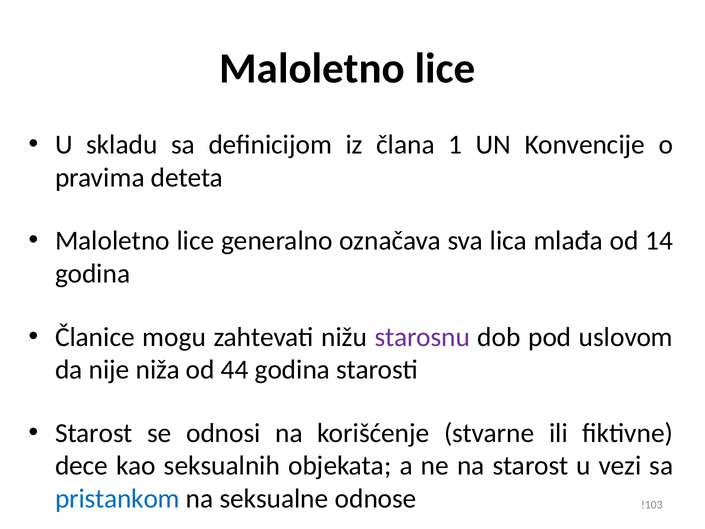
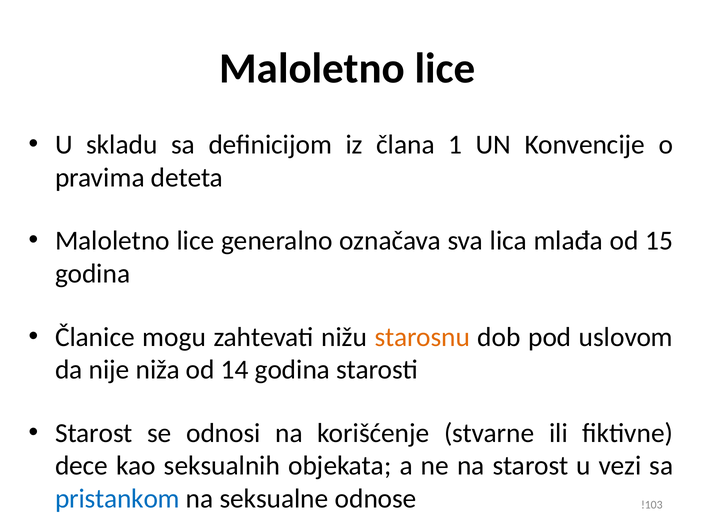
14: 14 -> 15
starosnu colour: purple -> orange
44: 44 -> 14
